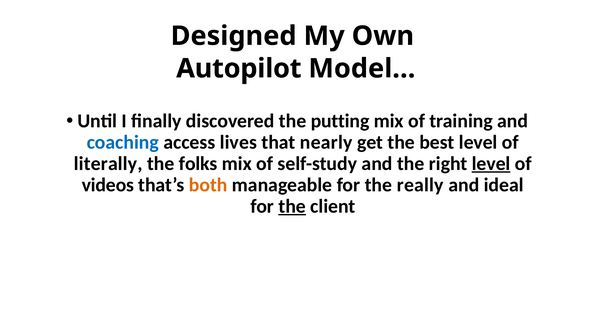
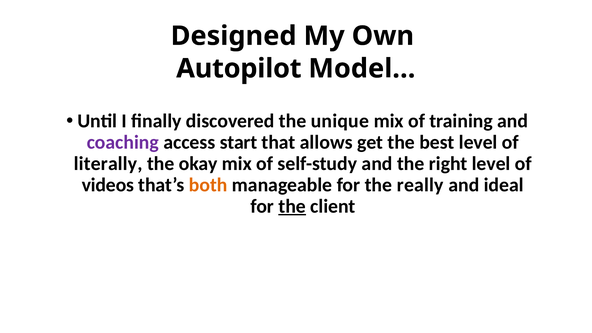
putting: putting -> unique
coaching colour: blue -> purple
lives: lives -> start
nearly: nearly -> allows
folks: folks -> okay
level at (491, 164) underline: present -> none
